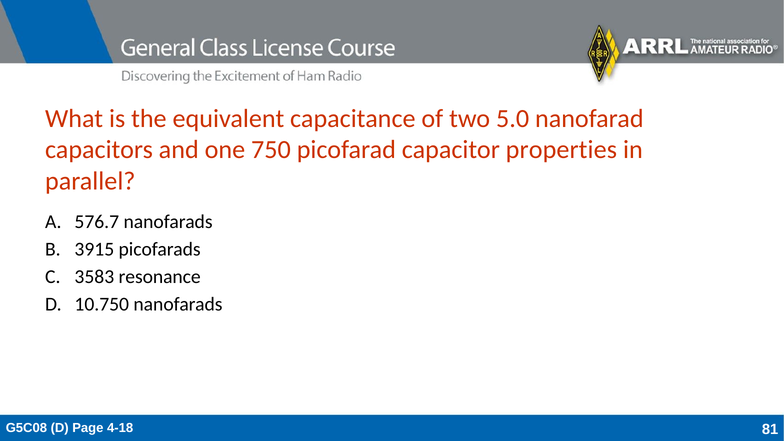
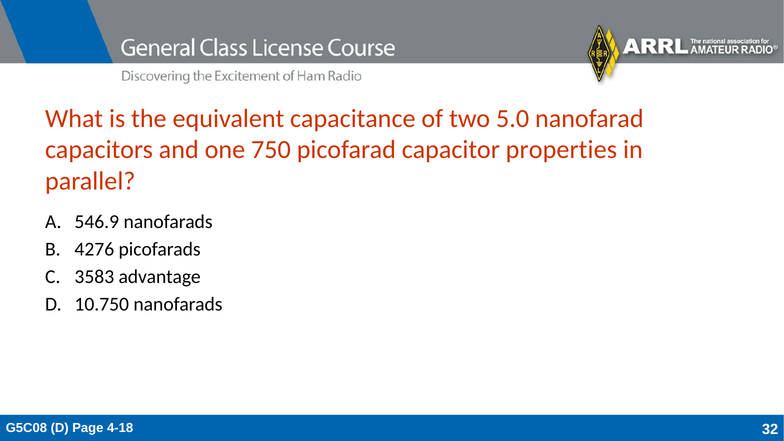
576.7: 576.7 -> 546.9
3915: 3915 -> 4276
resonance: resonance -> advantage
81: 81 -> 32
